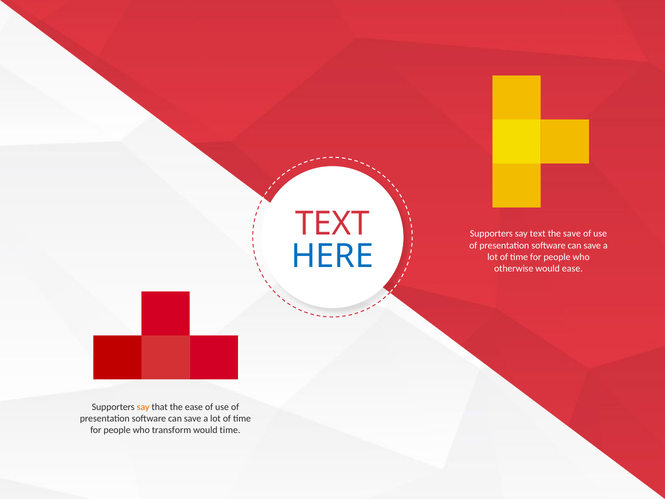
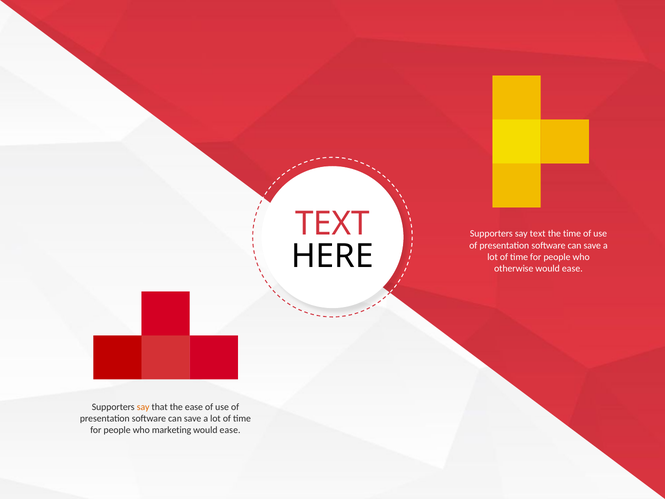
the save: save -> time
HERE colour: blue -> black
transform: transform -> marketing
time at (230, 430): time -> ease
